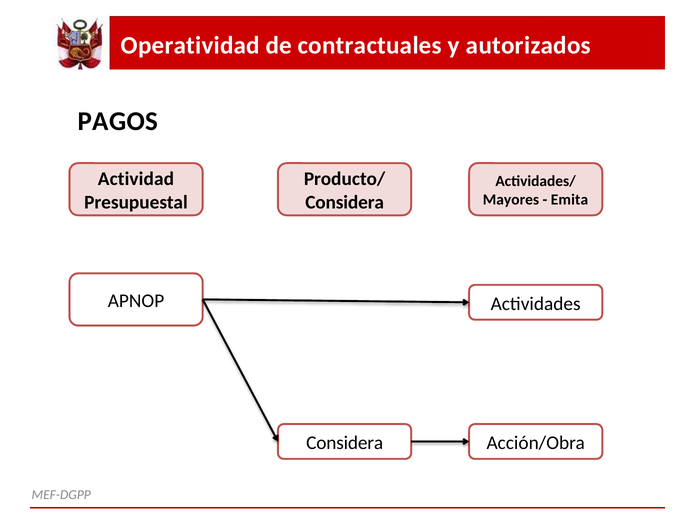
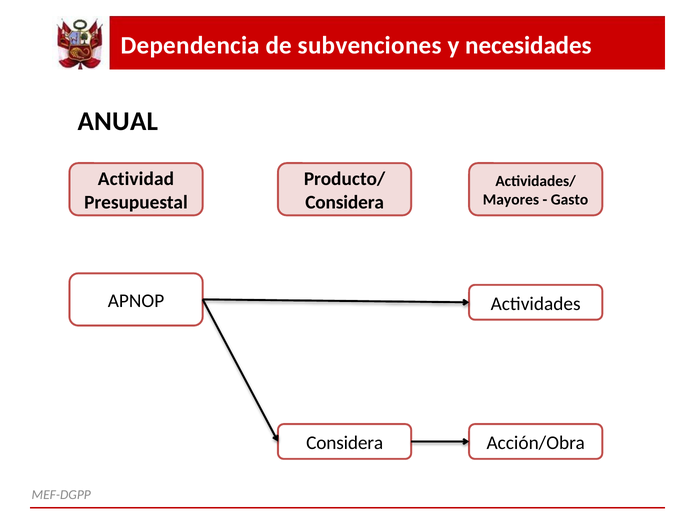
Operatividad: Operatividad -> Dependencia
contractuales: contractuales -> subvenciones
autorizados: autorizados -> necesidades
PAGOS: PAGOS -> ANUAL
Emita: Emita -> Gasto
